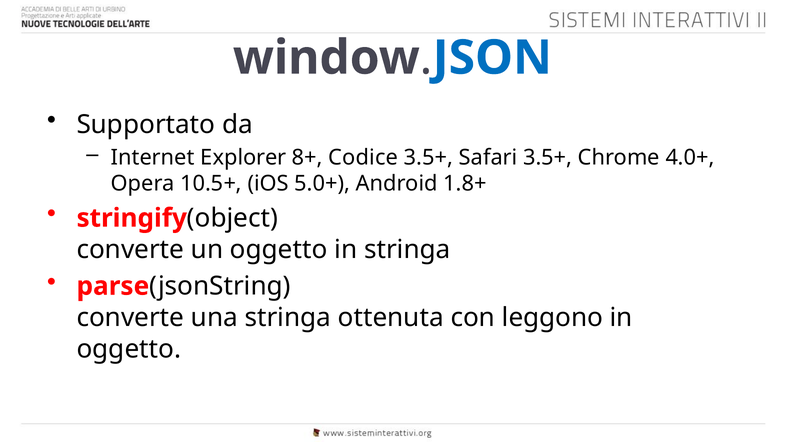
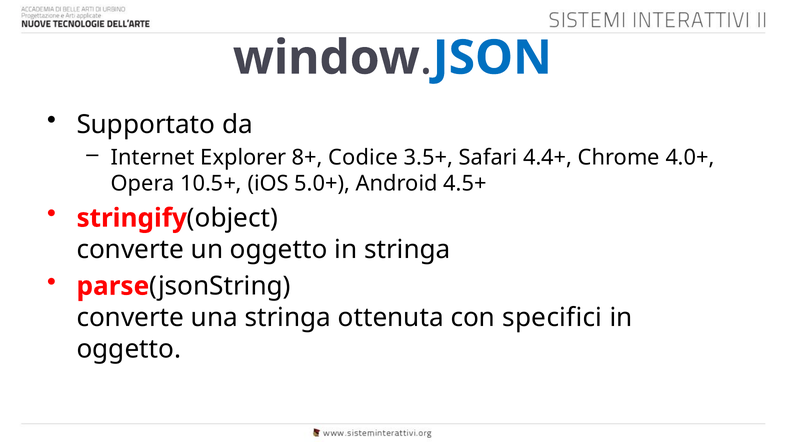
Safari 3.5+: 3.5+ -> 4.4+
1.8+: 1.8+ -> 4.5+
leggono: leggono -> specifici
